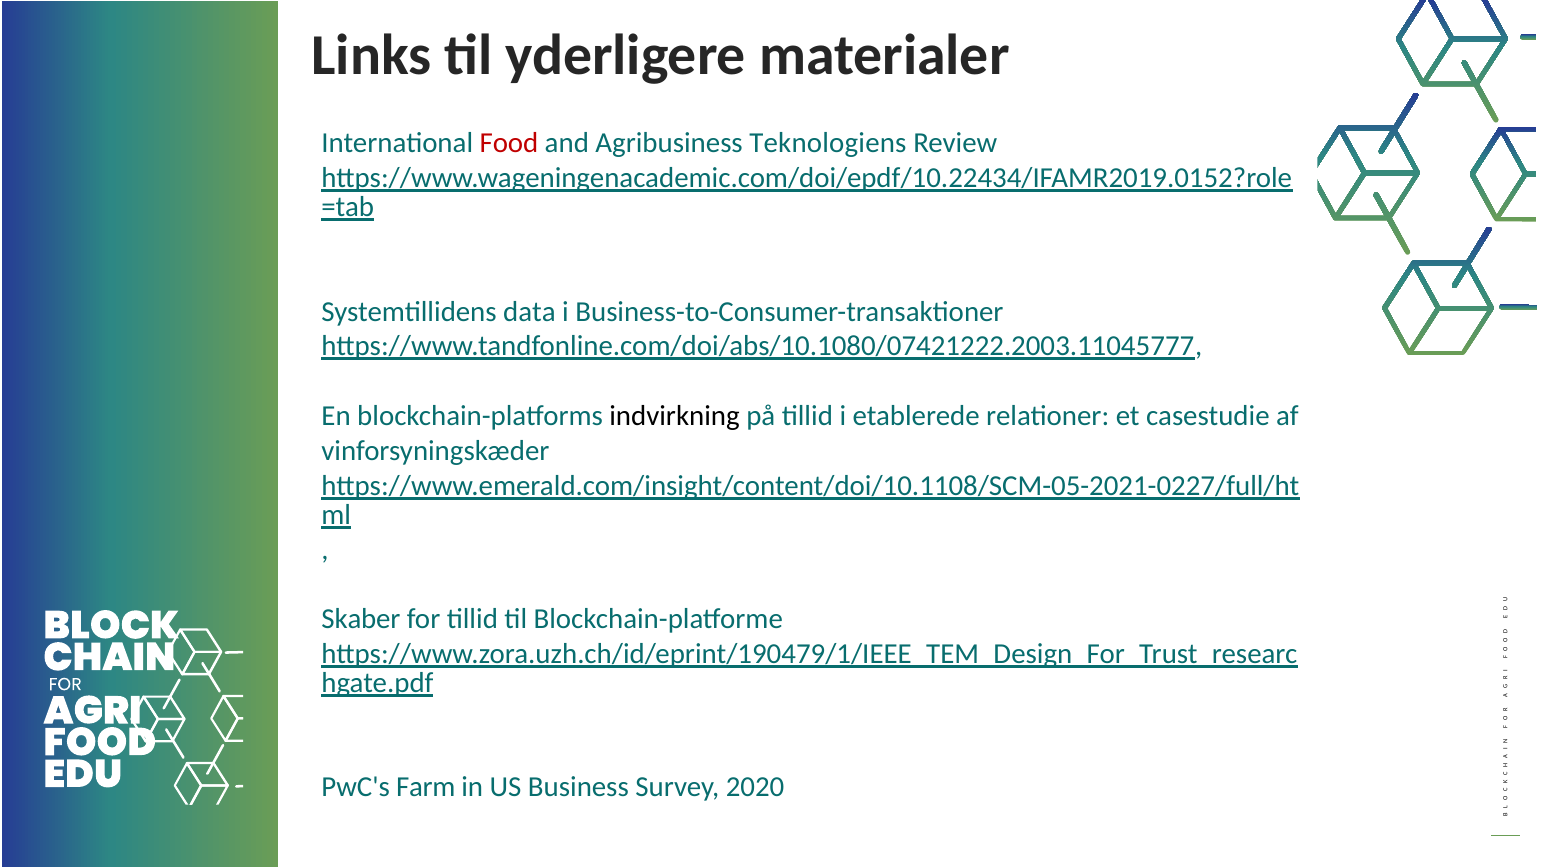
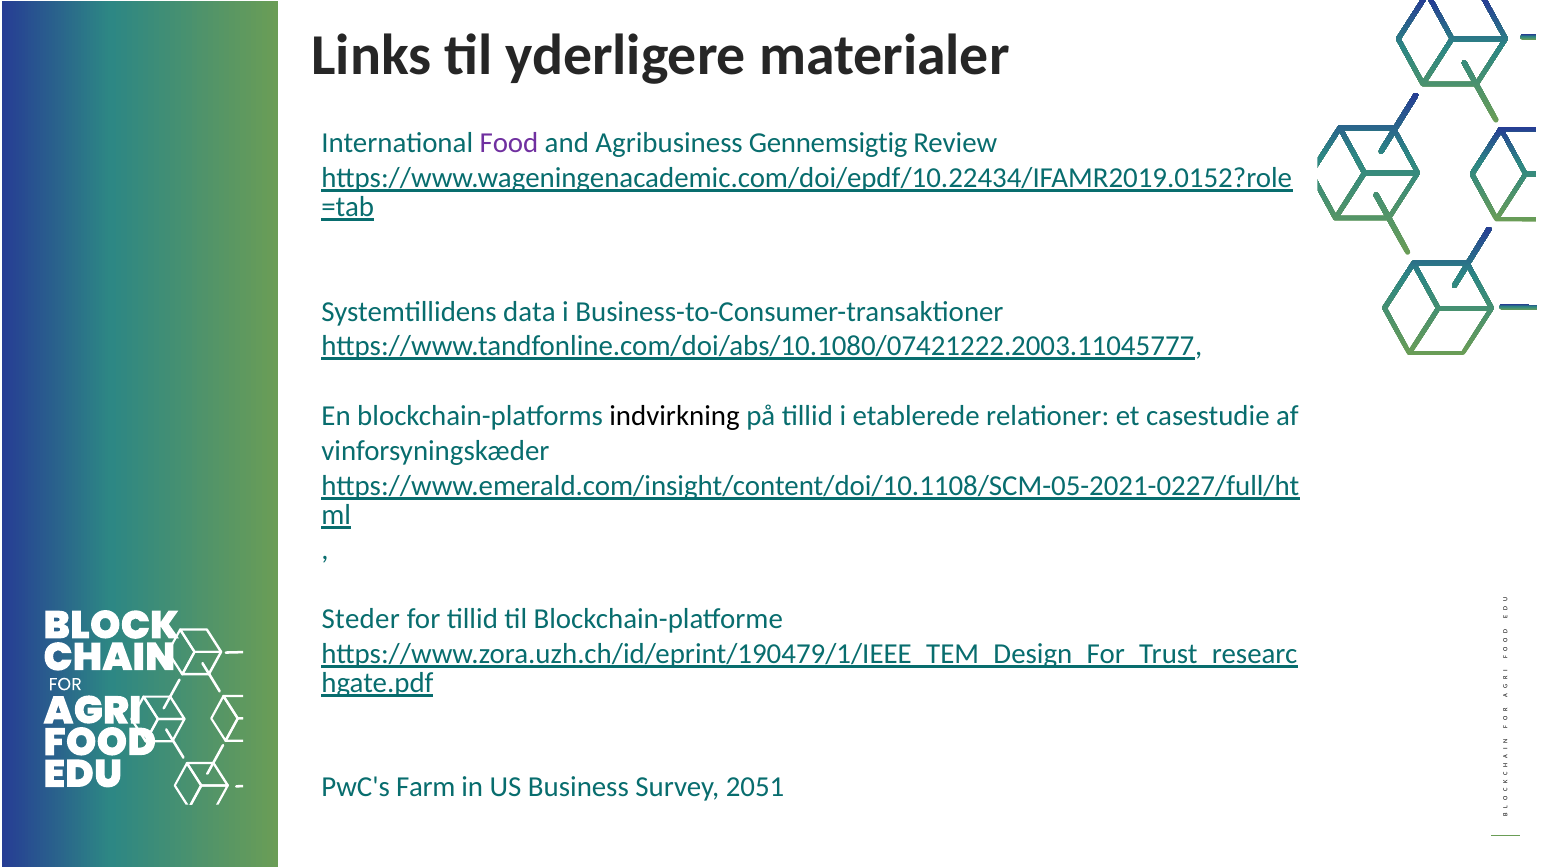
Food colour: red -> purple
Teknologiens: Teknologiens -> Gennemsigtig
Skaber: Skaber -> Steder
2020: 2020 -> 2051
